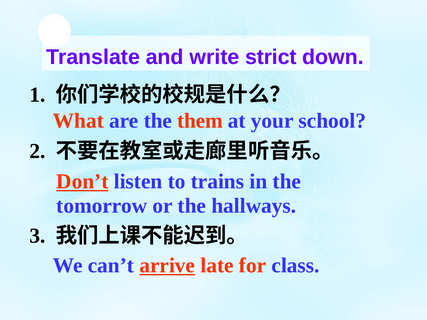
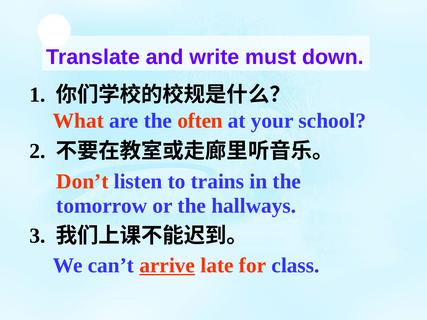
strict: strict -> must
them: them -> often
Don’t underline: present -> none
